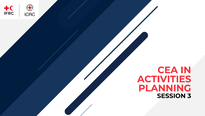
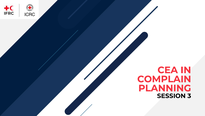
ACTIVITIES: ACTIVITIES -> COMPLAIN
